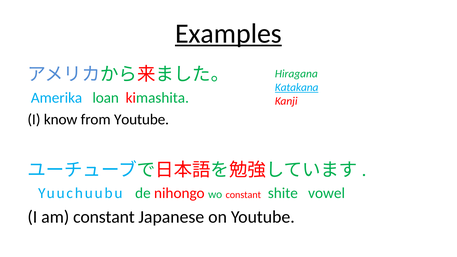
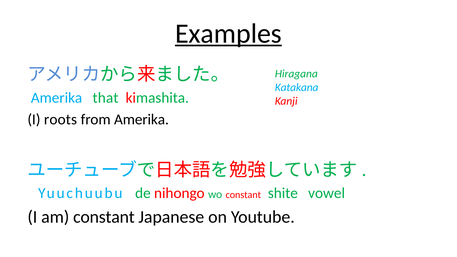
Katakana underline: present -> none
loan: loan -> that
know: know -> roots
from Youtube: Youtube -> Amerika
